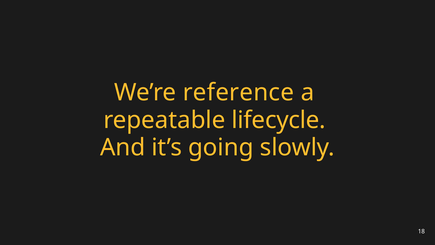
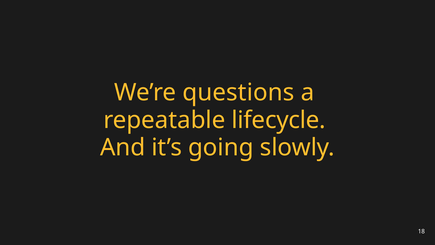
reference: reference -> questions
